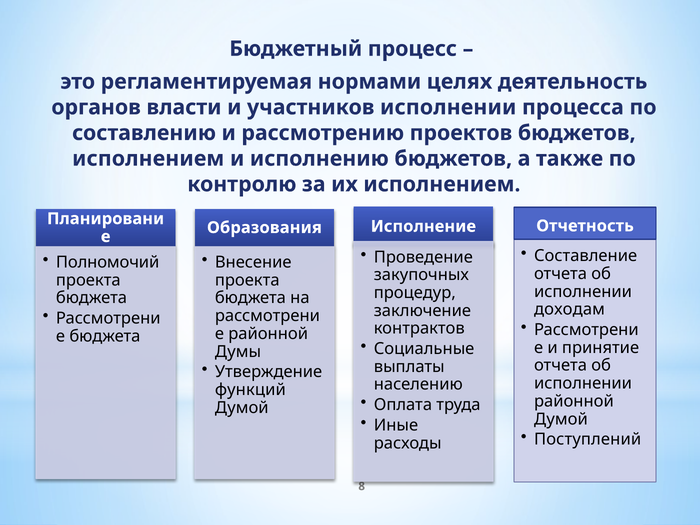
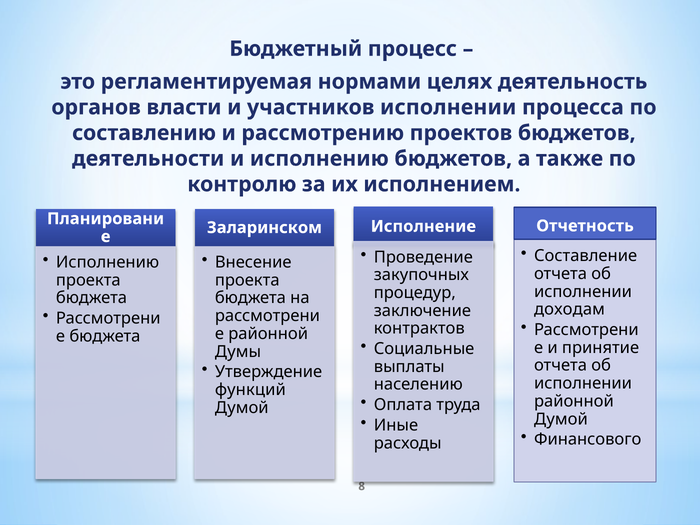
исполнением at (148, 159): исполнением -> деятельности
Образования: Образования -> Заларинском
Полномочий at (108, 262): Полномочий -> Исполнению
Поступлений: Поступлений -> Финансового
